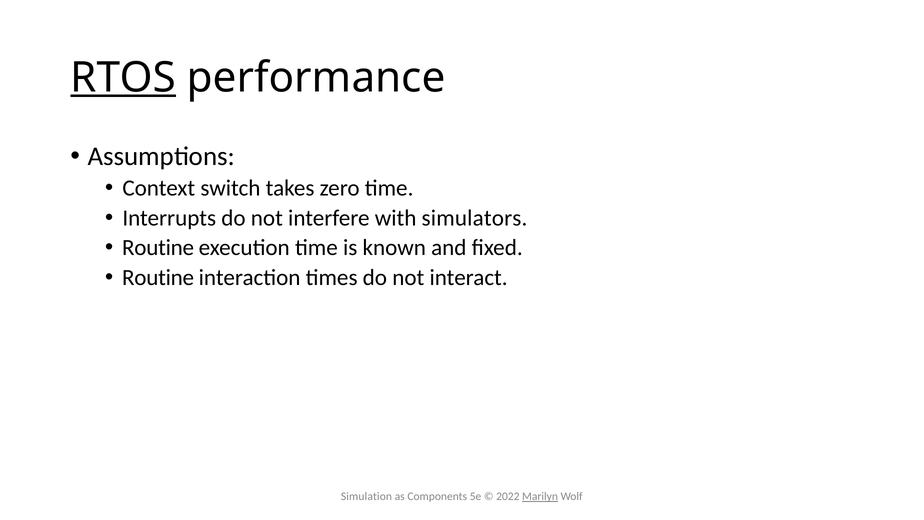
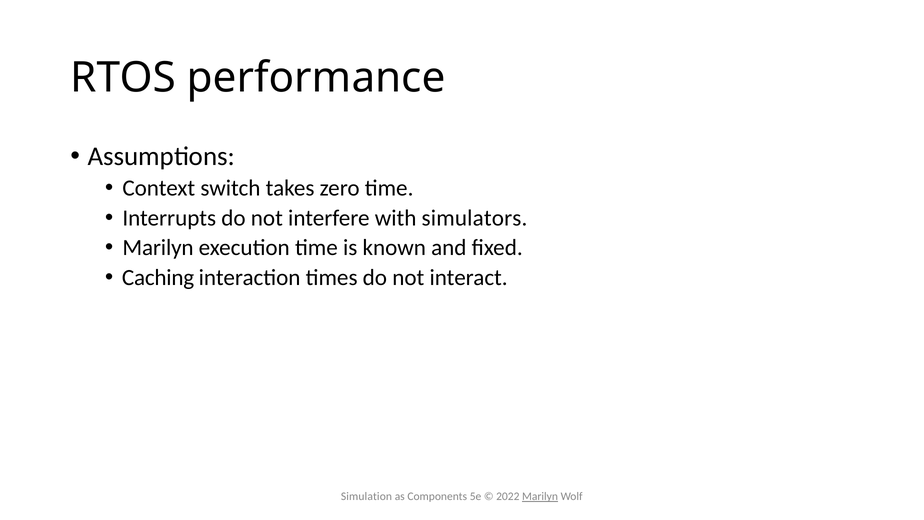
RTOS underline: present -> none
Routine at (158, 248): Routine -> Marilyn
Routine at (158, 277): Routine -> Caching
